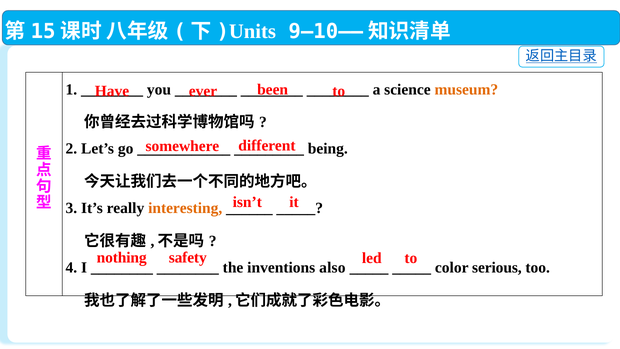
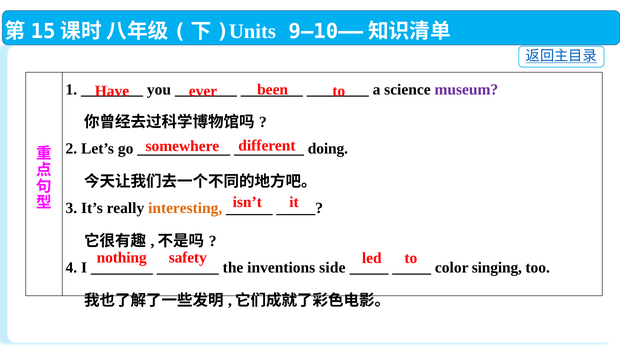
museum colour: orange -> purple
being: being -> doing
also: also -> side
serious: serious -> singing
